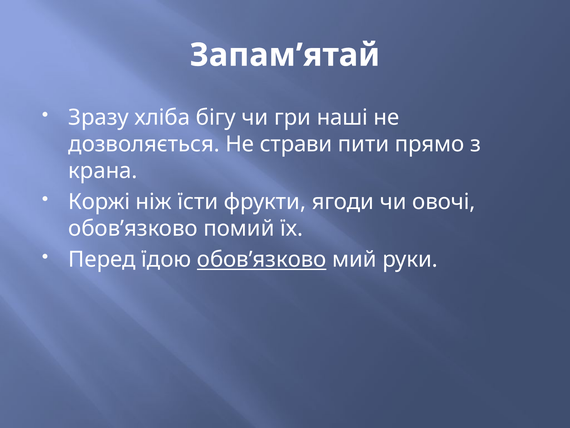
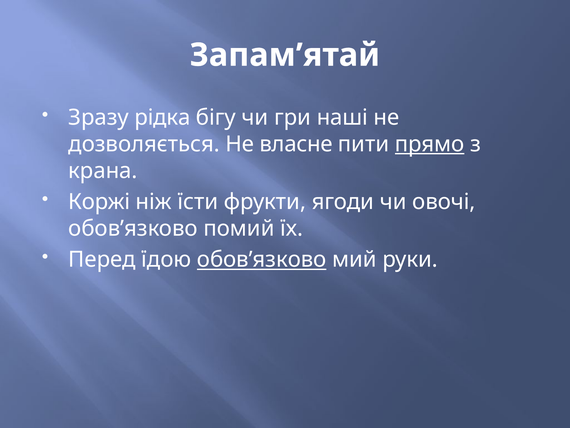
хліба: хліба -> рідка
страви: страви -> власне
прямо underline: none -> present
